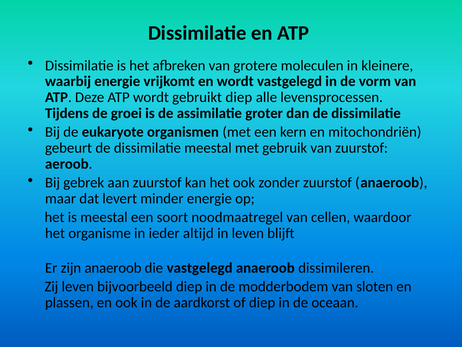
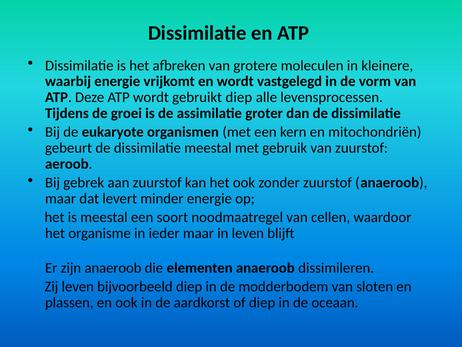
ieder altijd: altijd -> maar
die vastgelegd: vastgelegd -> elementen
